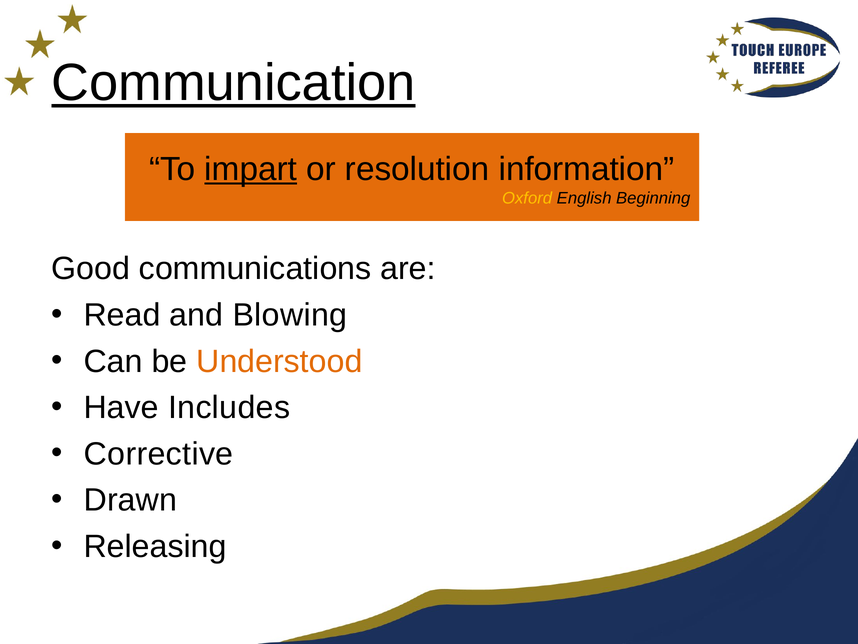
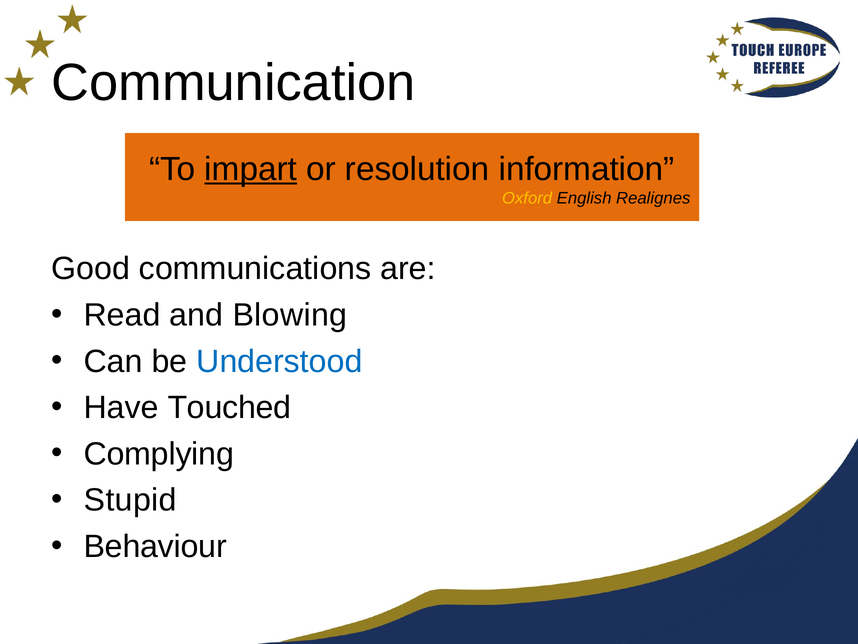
Communication underline: present -> none
Beginning: Beginning -> Realignes
Understood colour: orange -> blue
Includes: Includes -> Touched
Corrective: Corrective -> Complying
Drawn: Drawn -> Stupid
Releasing: Releasing -> Behaviour
